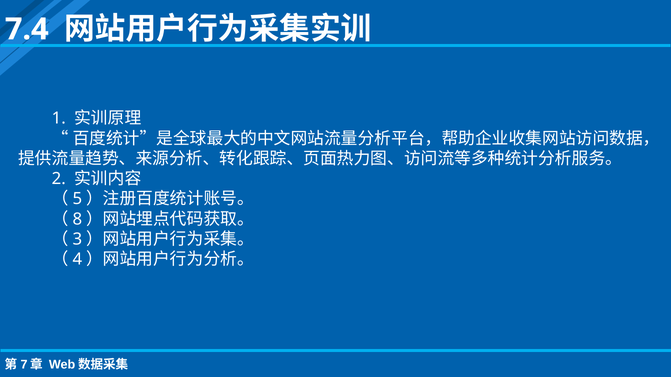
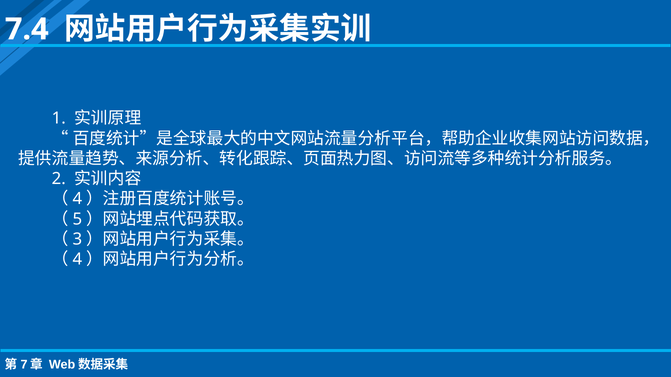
5 at (77, 199): 5 -> 4
8: 8 -> 5
